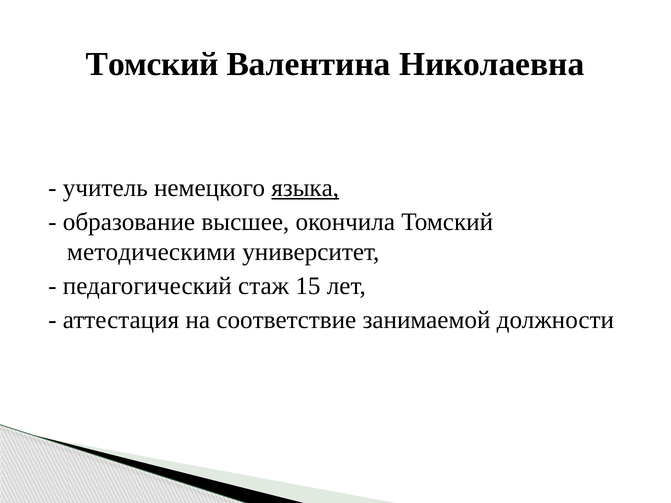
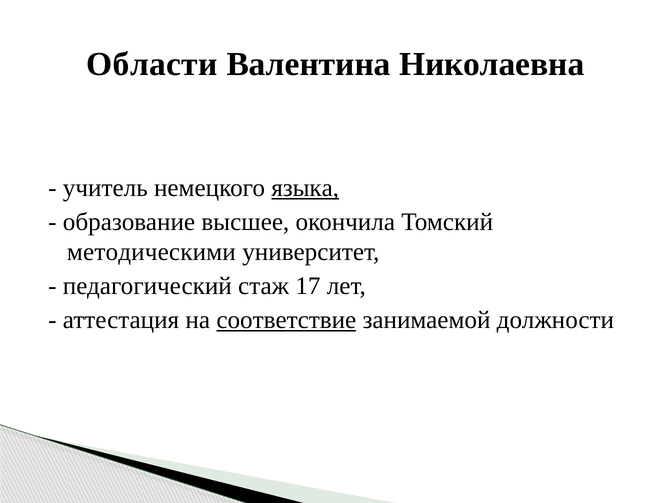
Томский at (152, 64): Томский -> Области
15: 15 -> 17
соответствие underline: none -> present
